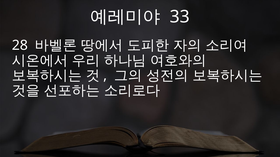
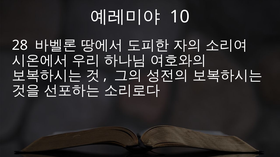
33: 33 -> 10
